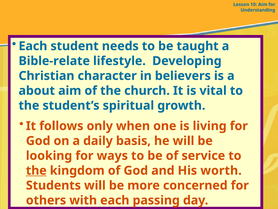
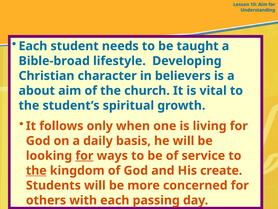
Bible-relate: Bible-relate -> Bible-broad
for at (84, 155) underline: none -> present
worth: worth -> create
